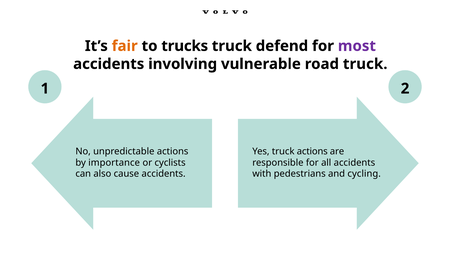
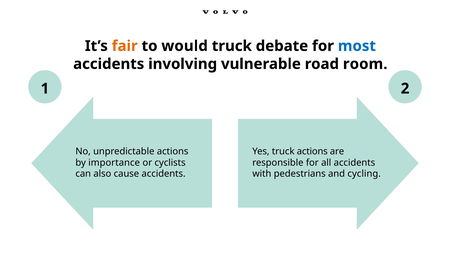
trucks: trucks -> would
defend: defend -> debate
most colour: purple -> blue
road truck: truck -> room
